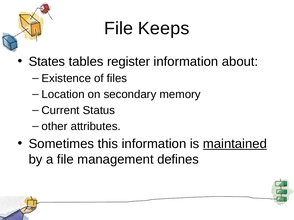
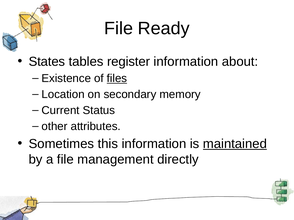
Keeps: Keeps -> Ready
files underline: none -> present
defines: defines -> directly
